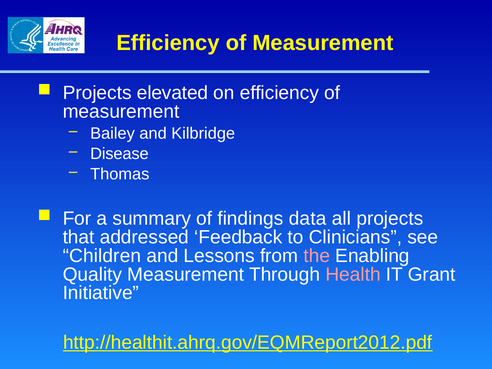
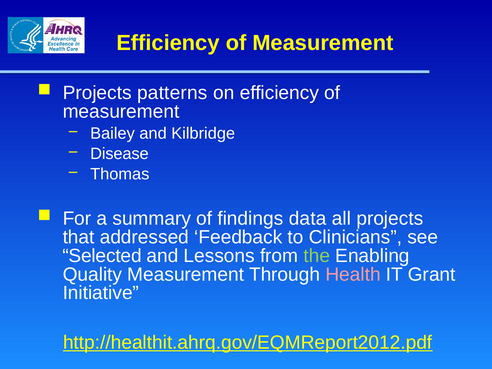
elevated: elevated -> patterns
Children: Children -> Selected
the colour: pink -> light green
